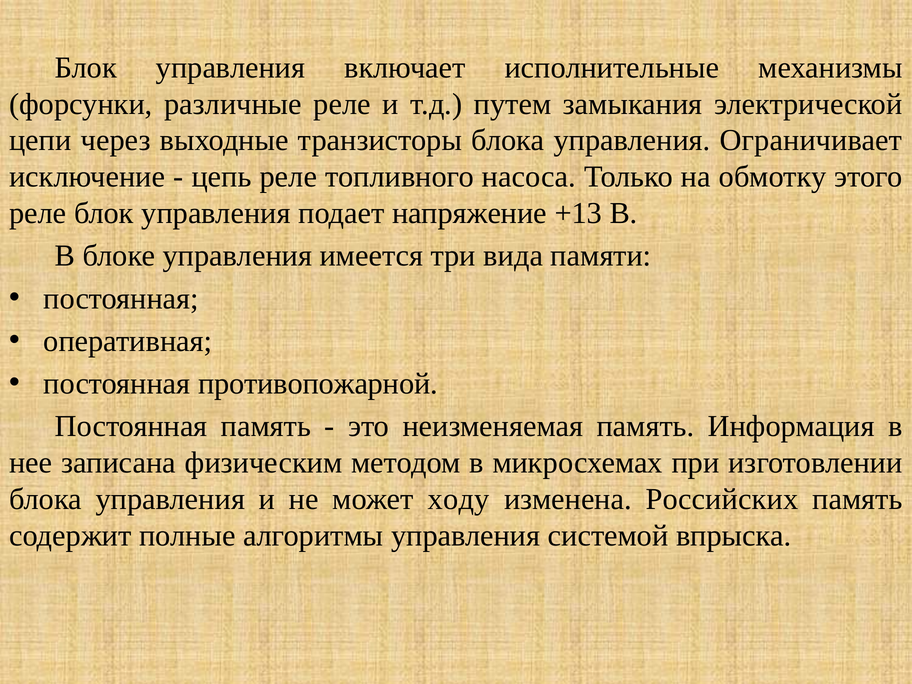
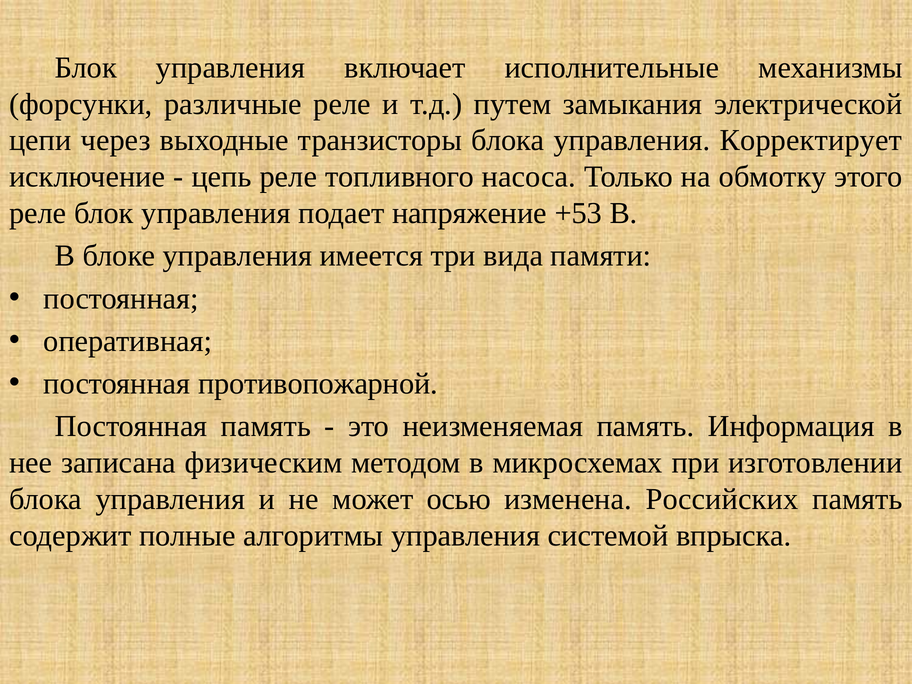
Ограничивает: Ограничивает -> Корректирует
+13: +13 -> +53
ходу: ходу -> осью
